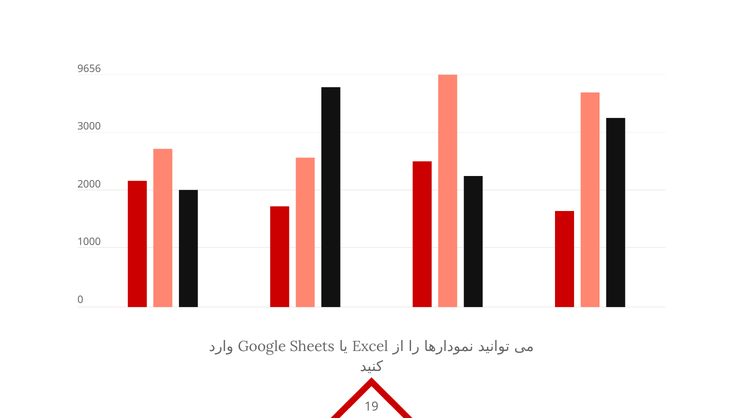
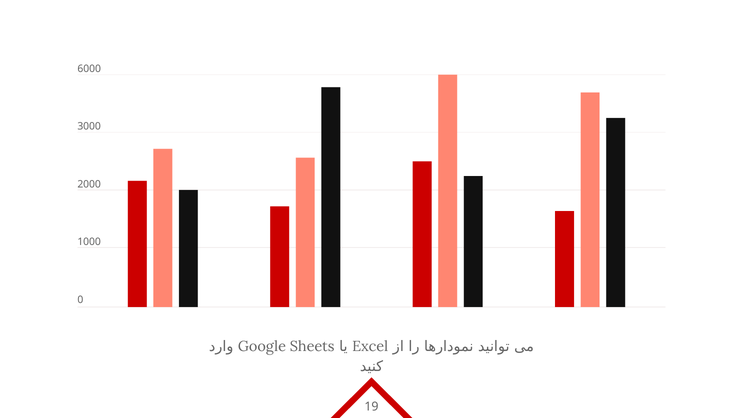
9656: 9656 -> 6000
